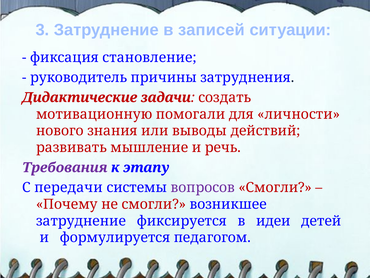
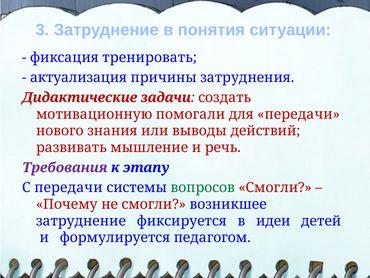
записей: записей -> понятия
становление: становление -> тренировать
руководитель: руководитель -> актуализация
для личности: личности -> передачи
вопросов colour: purple -> green
